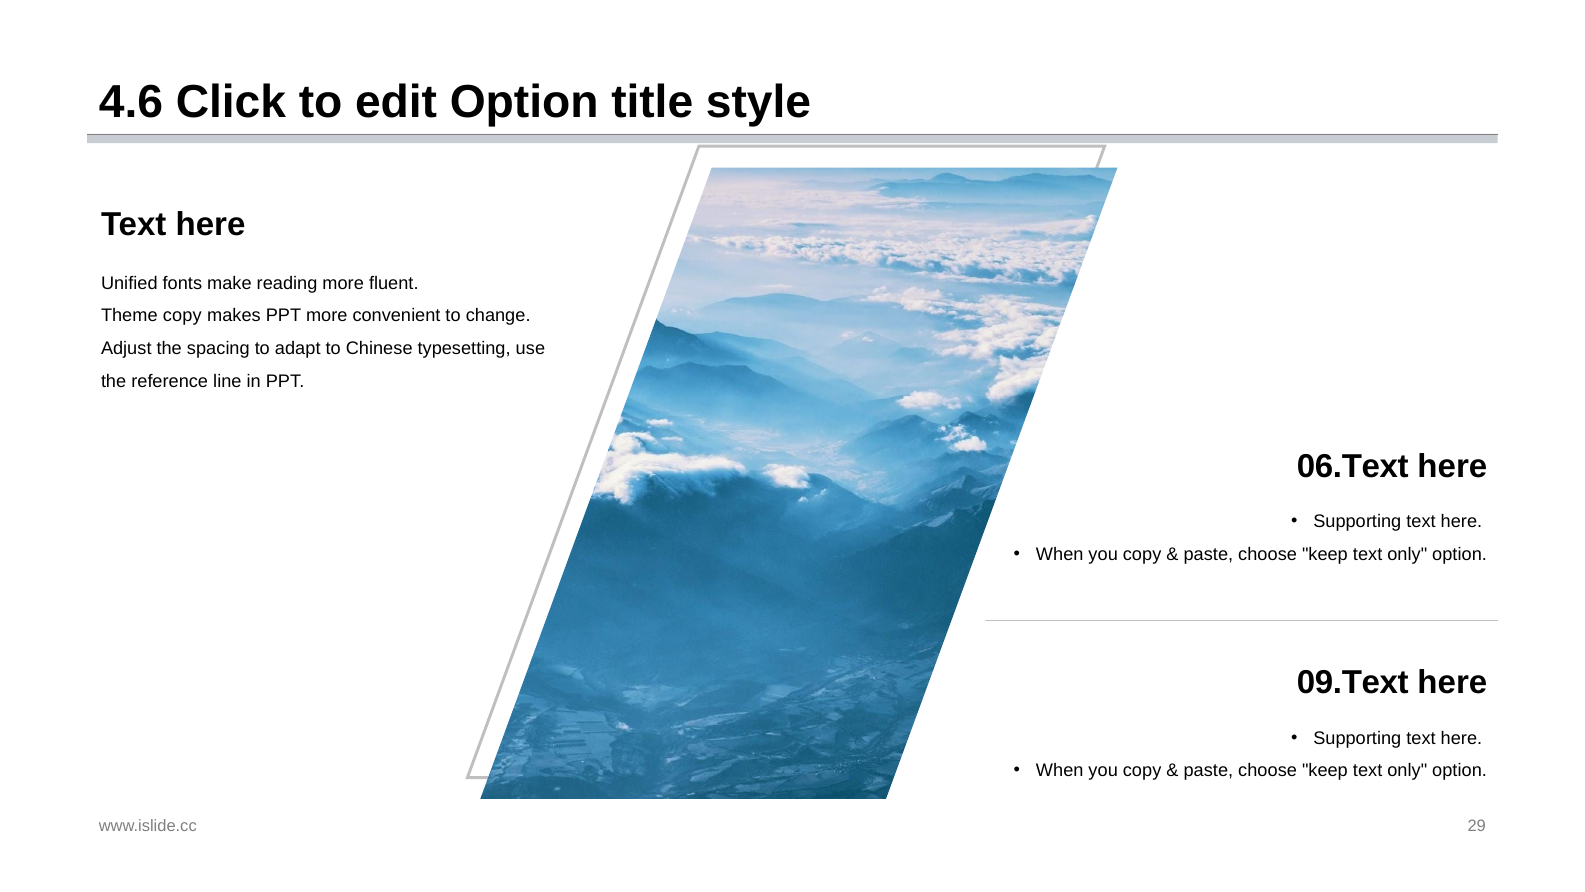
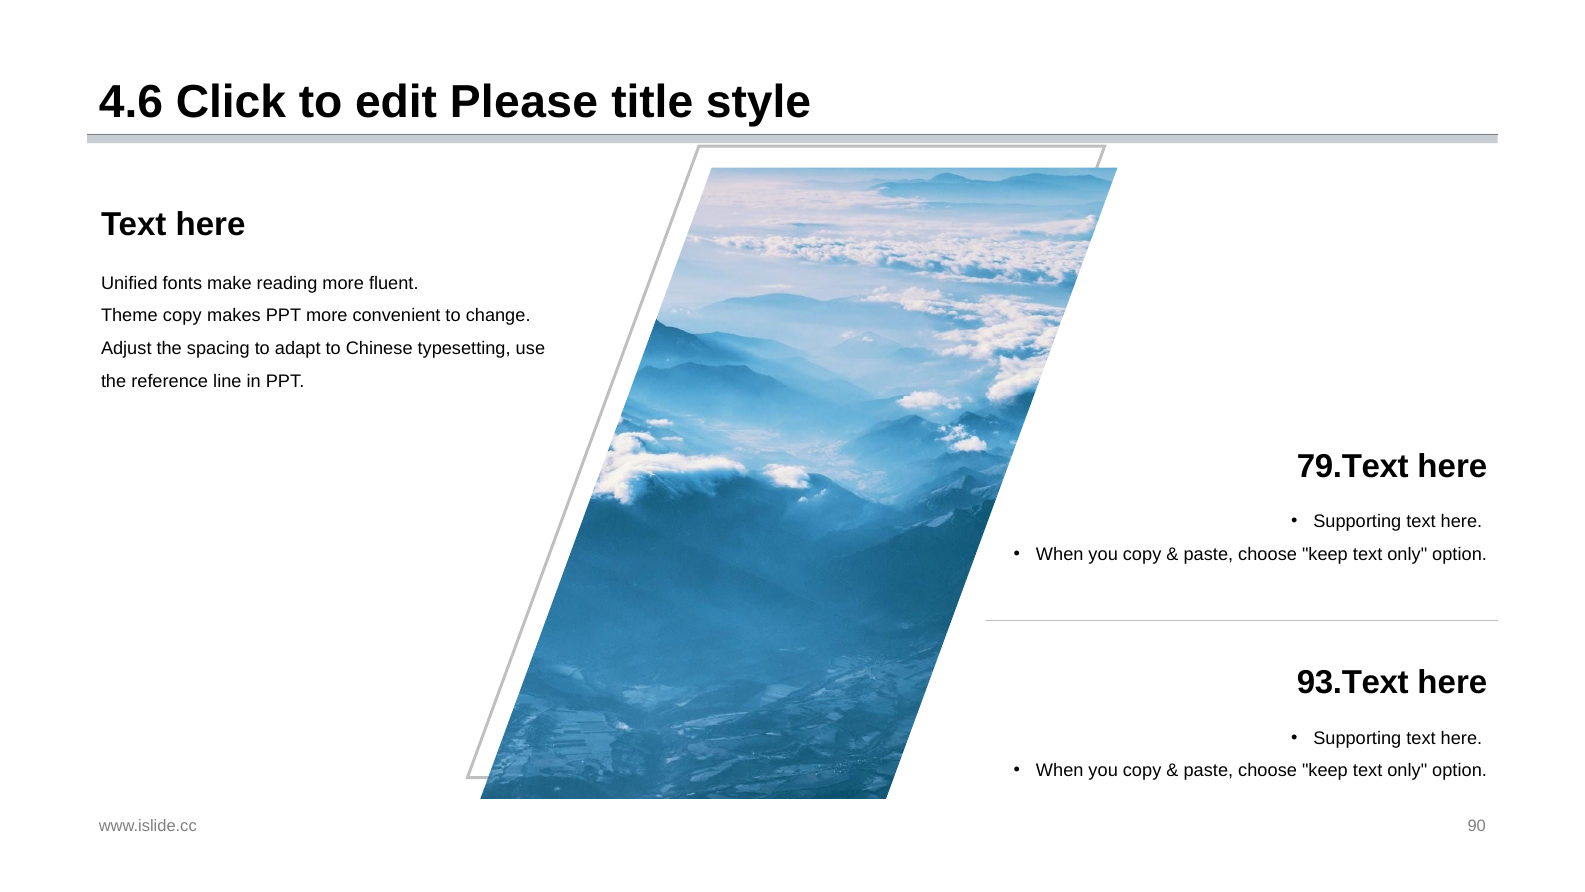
edit Option: Option -> Please
06.Text: 06.Text -> 79.Text
09.Text: 09.Text -> 93.Text
29: 29 -> 90
